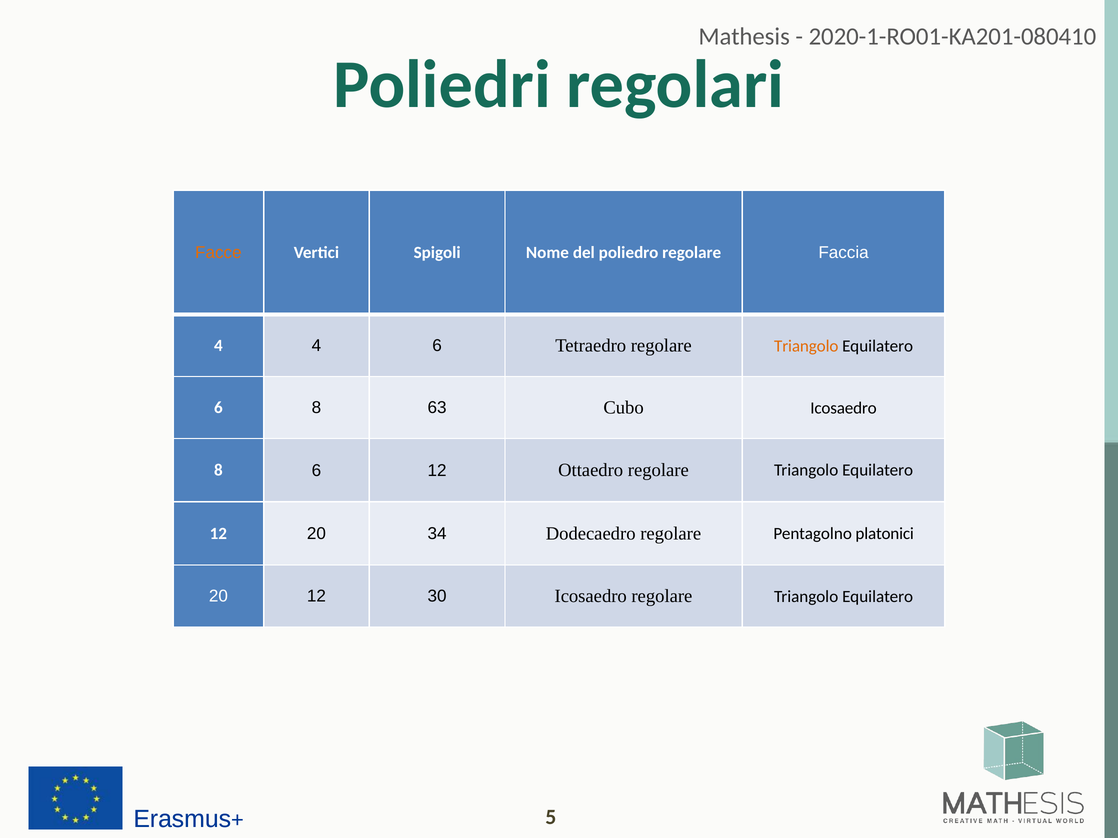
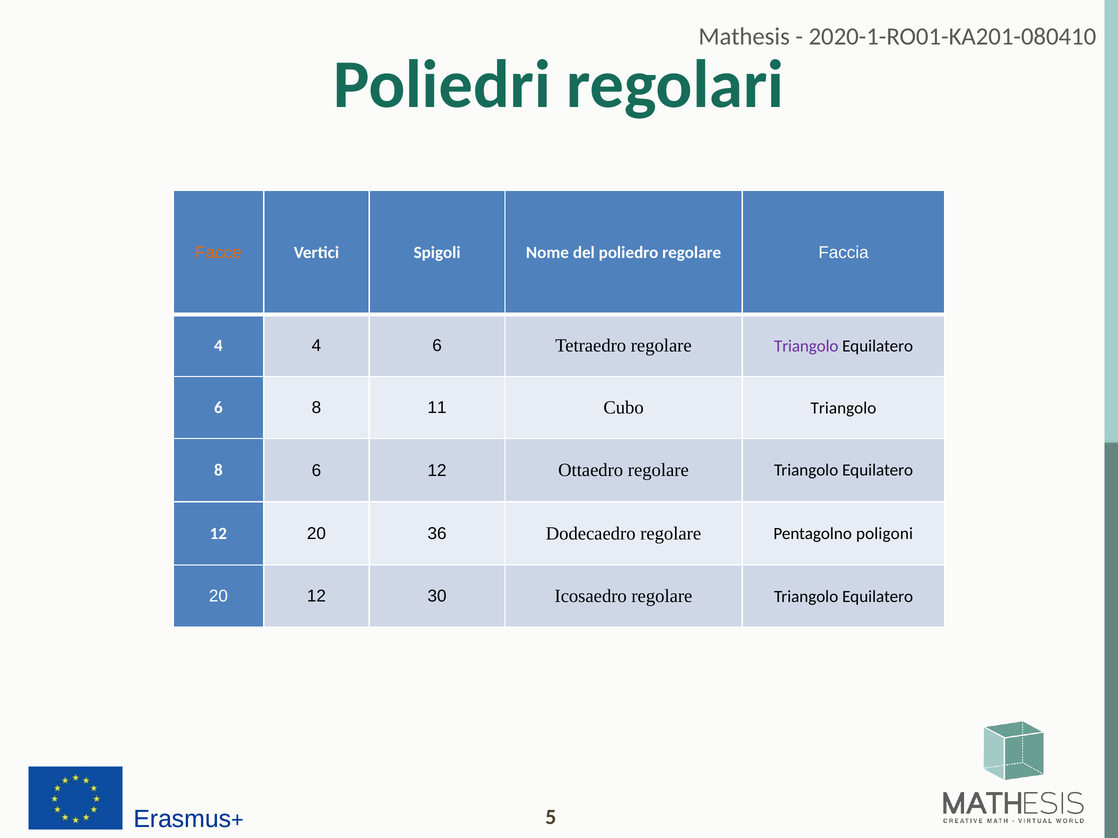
Triangolo at (806, 346) colour: orange -> purple
63: 63 -> 11
Cubo Icosaedro: Icosaedro -> Triangolo
34: 34 -> 36
platonici: platonici -> poligoni
